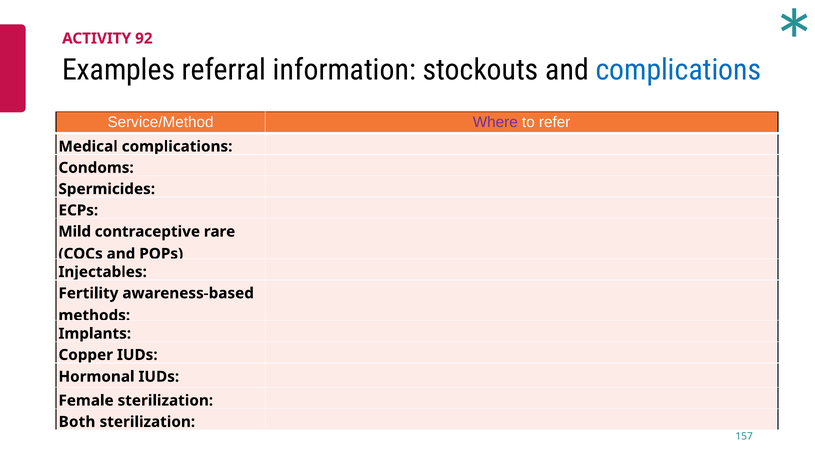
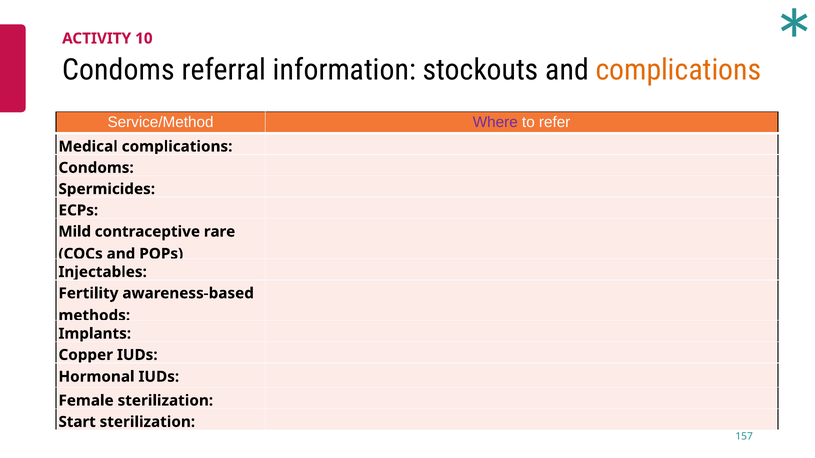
92: 92 -> 10
Examples at (119, 70): Examples -> Condoms
complications at (678, 70) colour: blue -> orange
Both: Both -> Start
